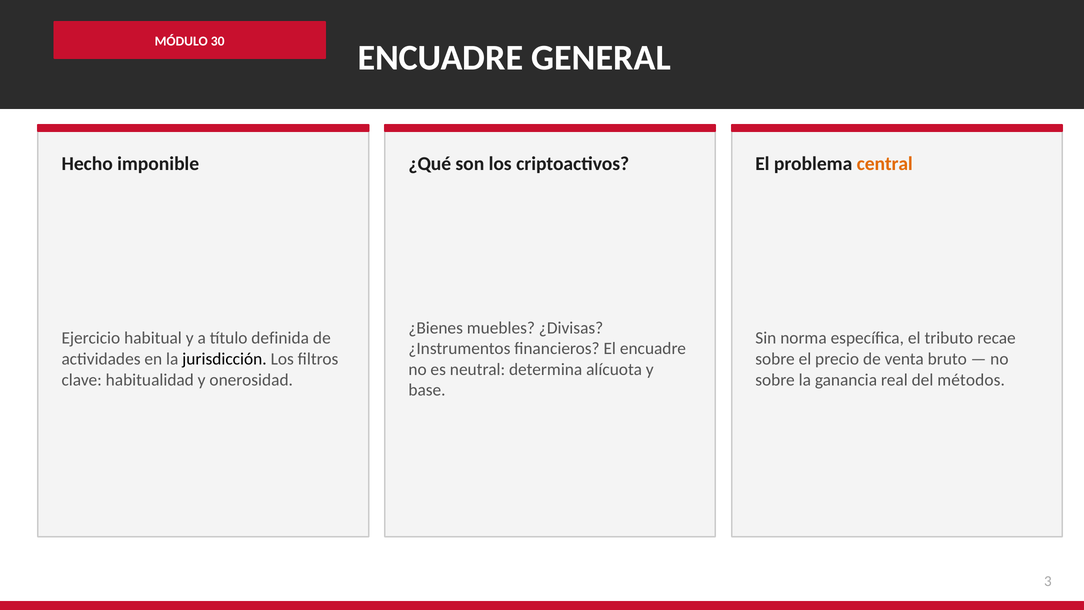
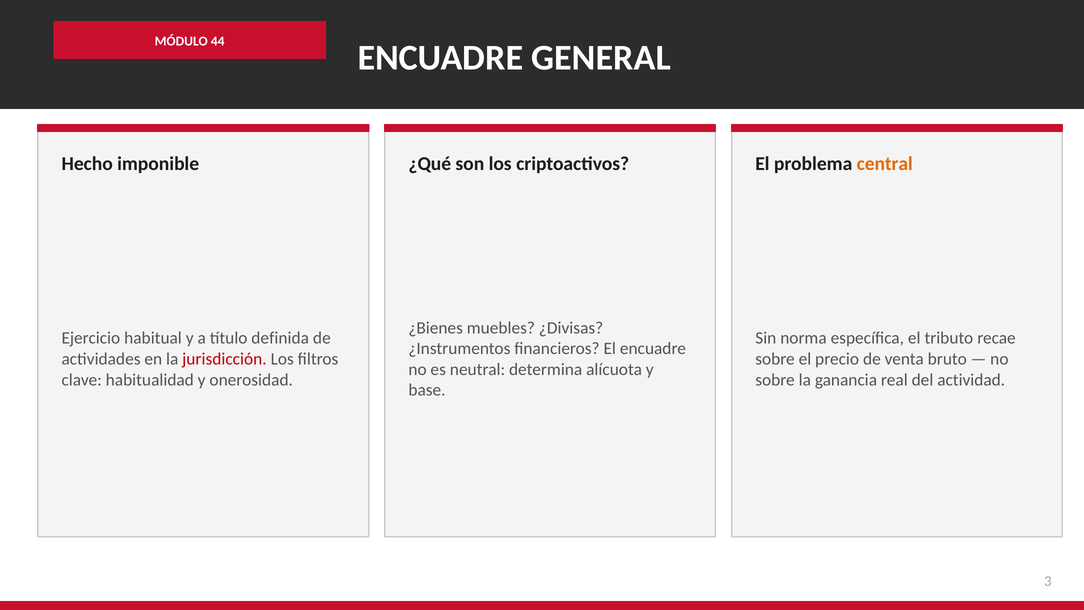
30: 30 -> 44
jurisdicción colour: black -> red
métodos: métodos -> actividad
